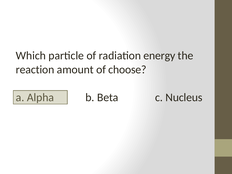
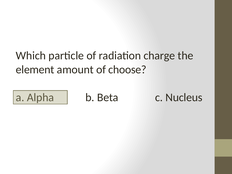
energy: energy -> charge
reaction: reaction -> element
